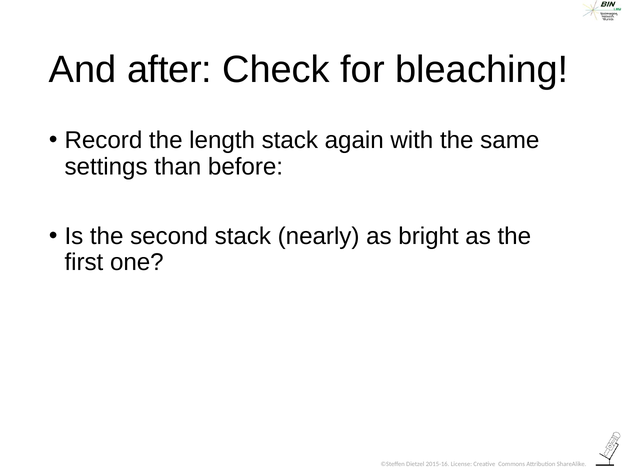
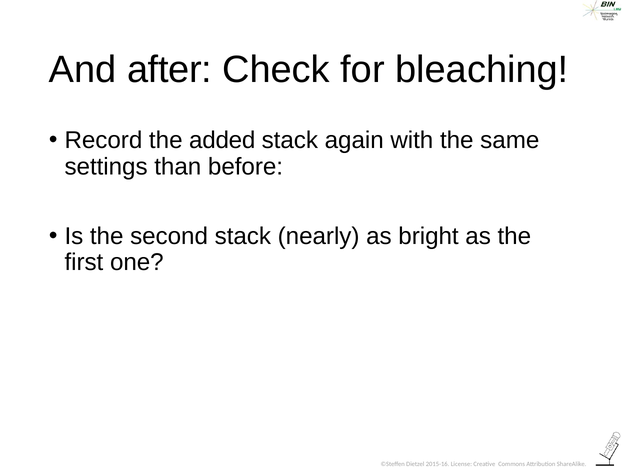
length: length -> added
